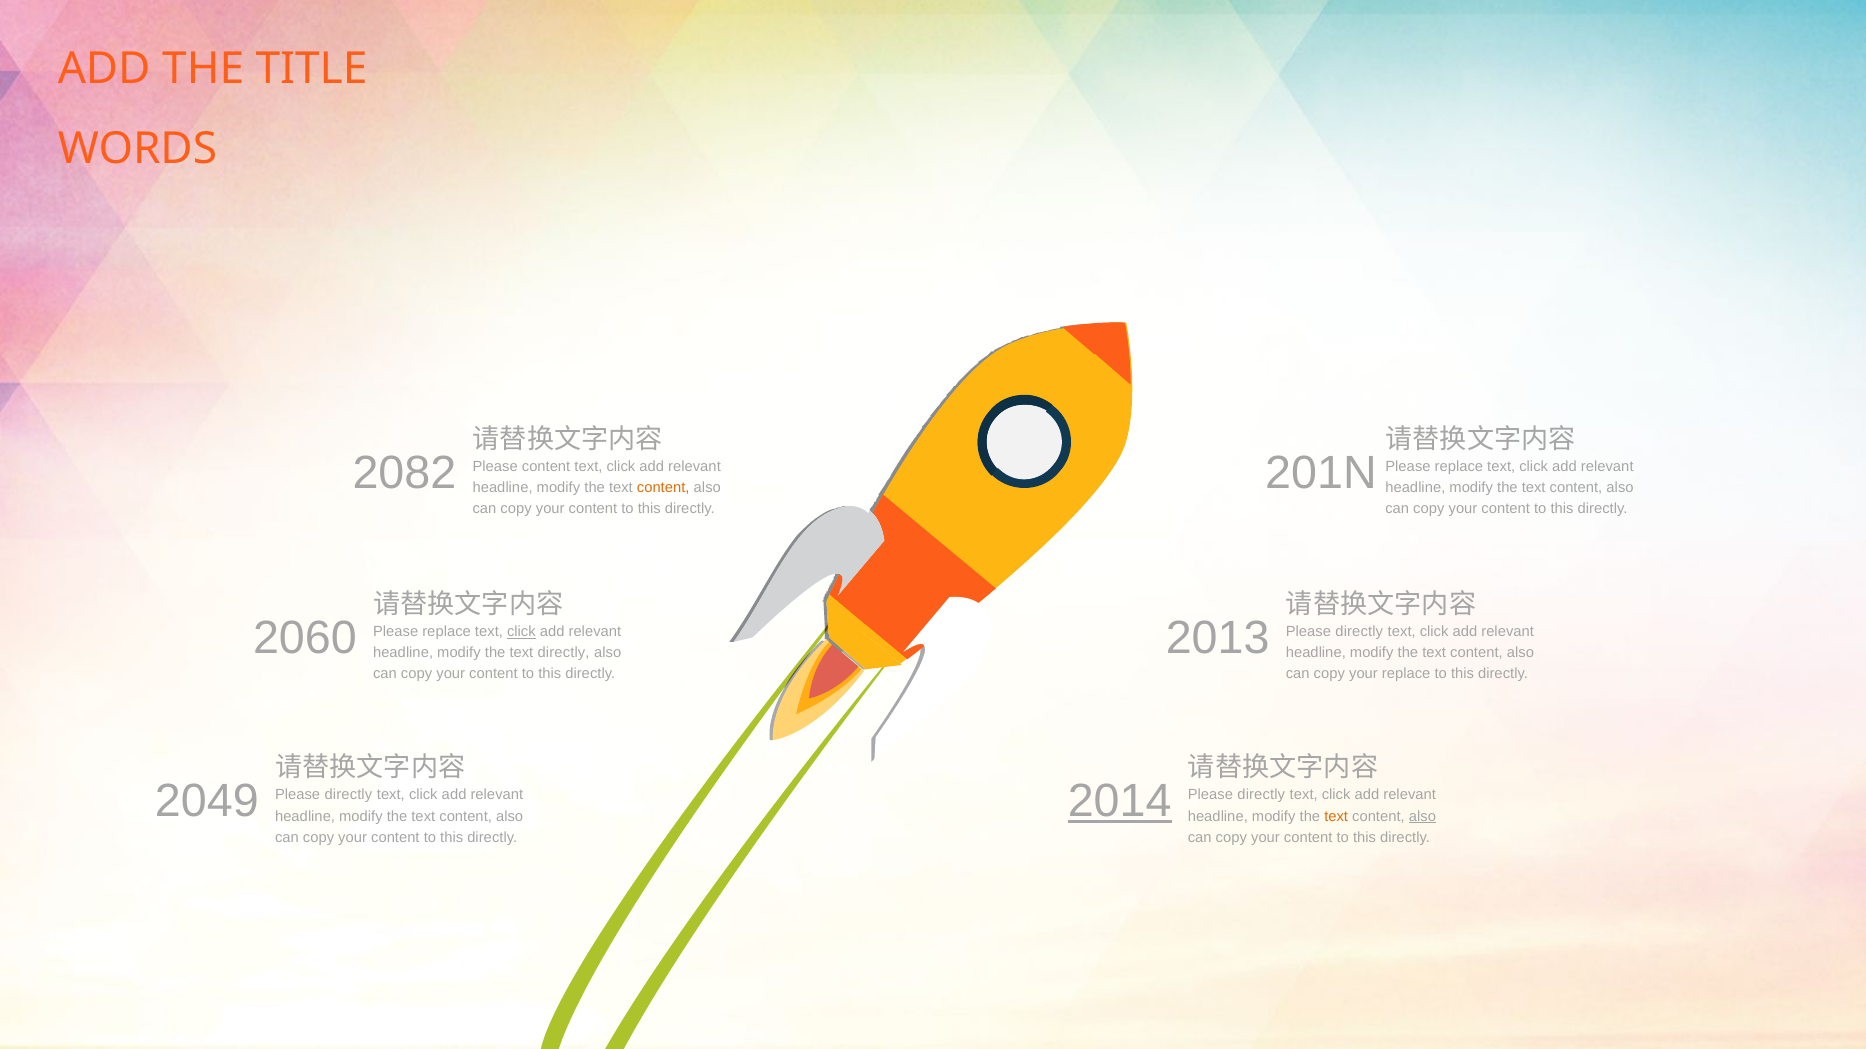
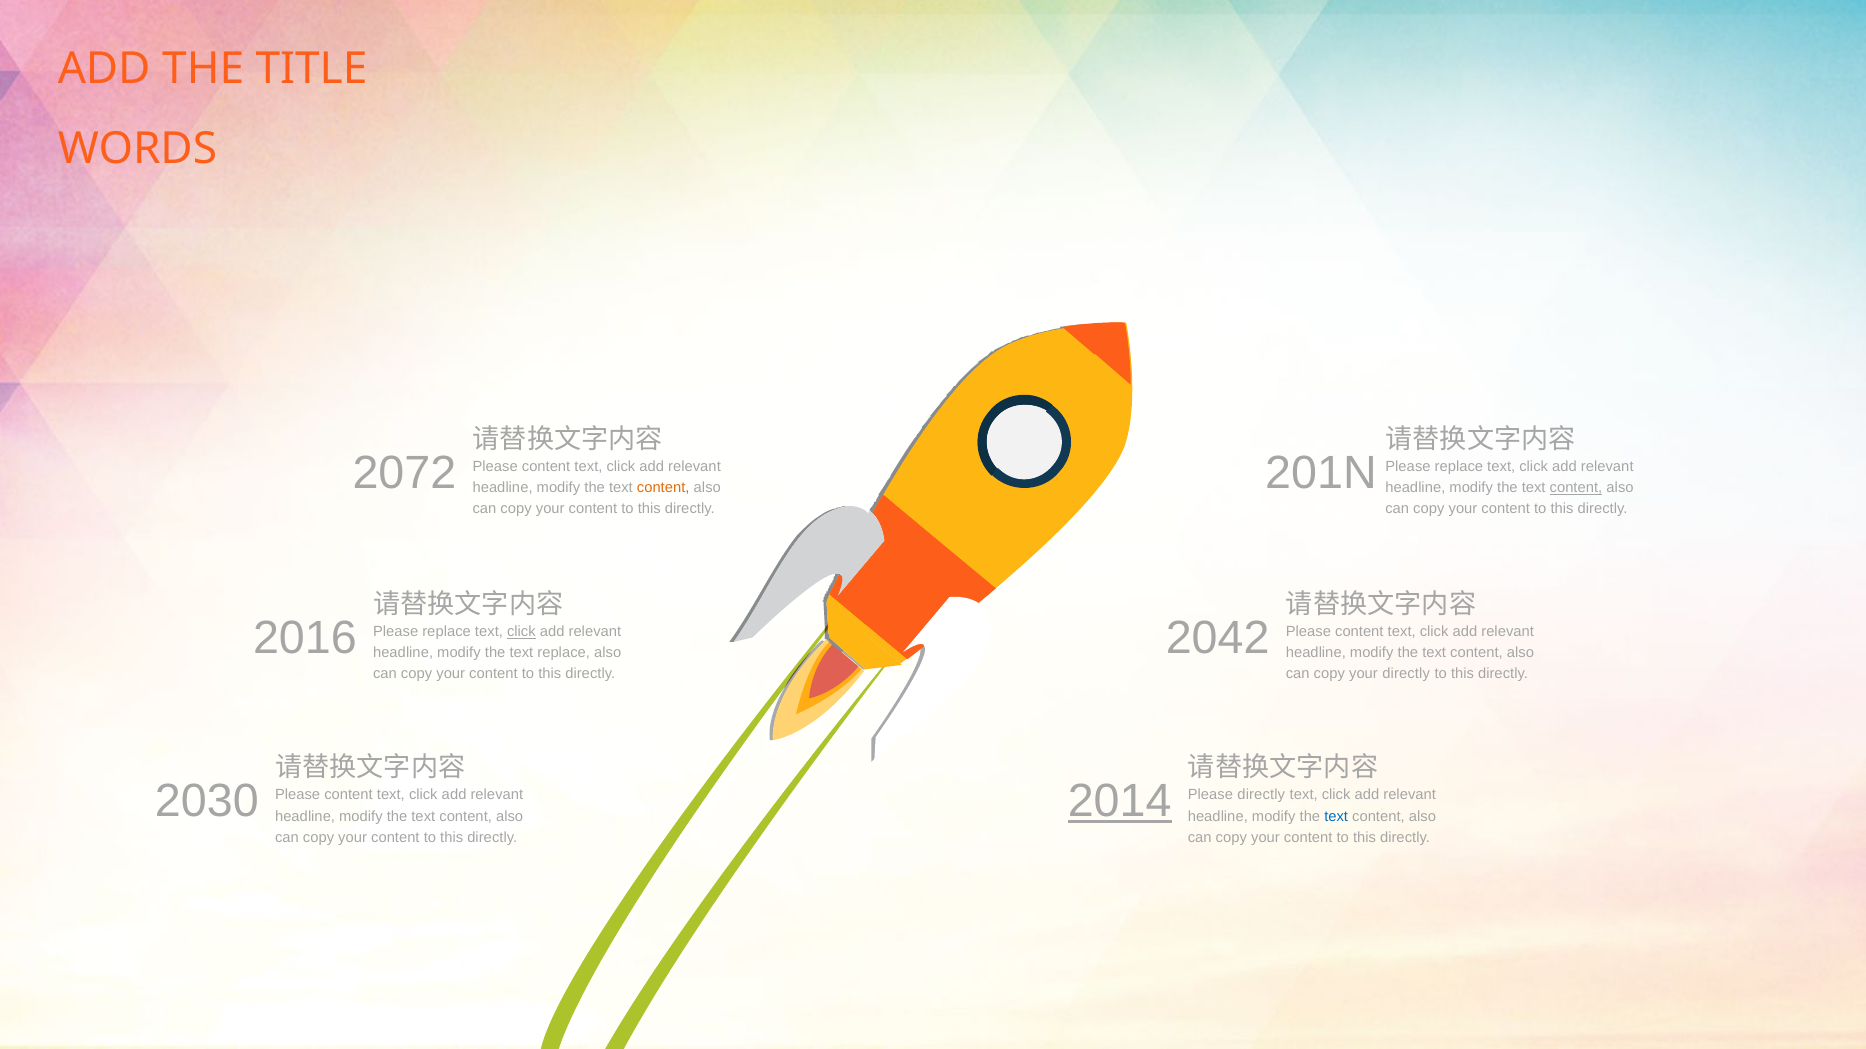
2082: 2082 -> 2072
content at (1576, 488) underline: none -> present
2060: 2060 -> 2016
2013: 2013 -> 2042
directly at (1359, 632): directly -> content
text directly: directly -> replace
your replace: replace -> directly
2049: 2049 -> 2030
directly at (348, 796): directly -> content
text at (1336, 817) colour: orange -> blue
also at (1422, 817) underline: present -> none
